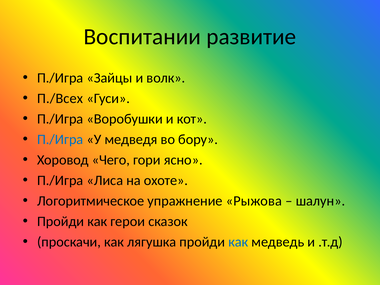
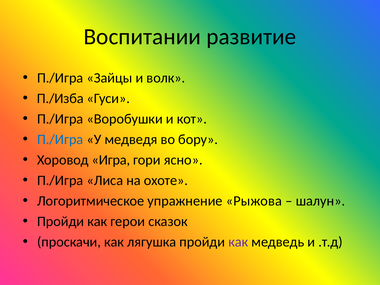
П./Всех: П./Всех -> П./Изба
Чего: Чего -> Игра
как at (238, 242) colour: blue -> purple
